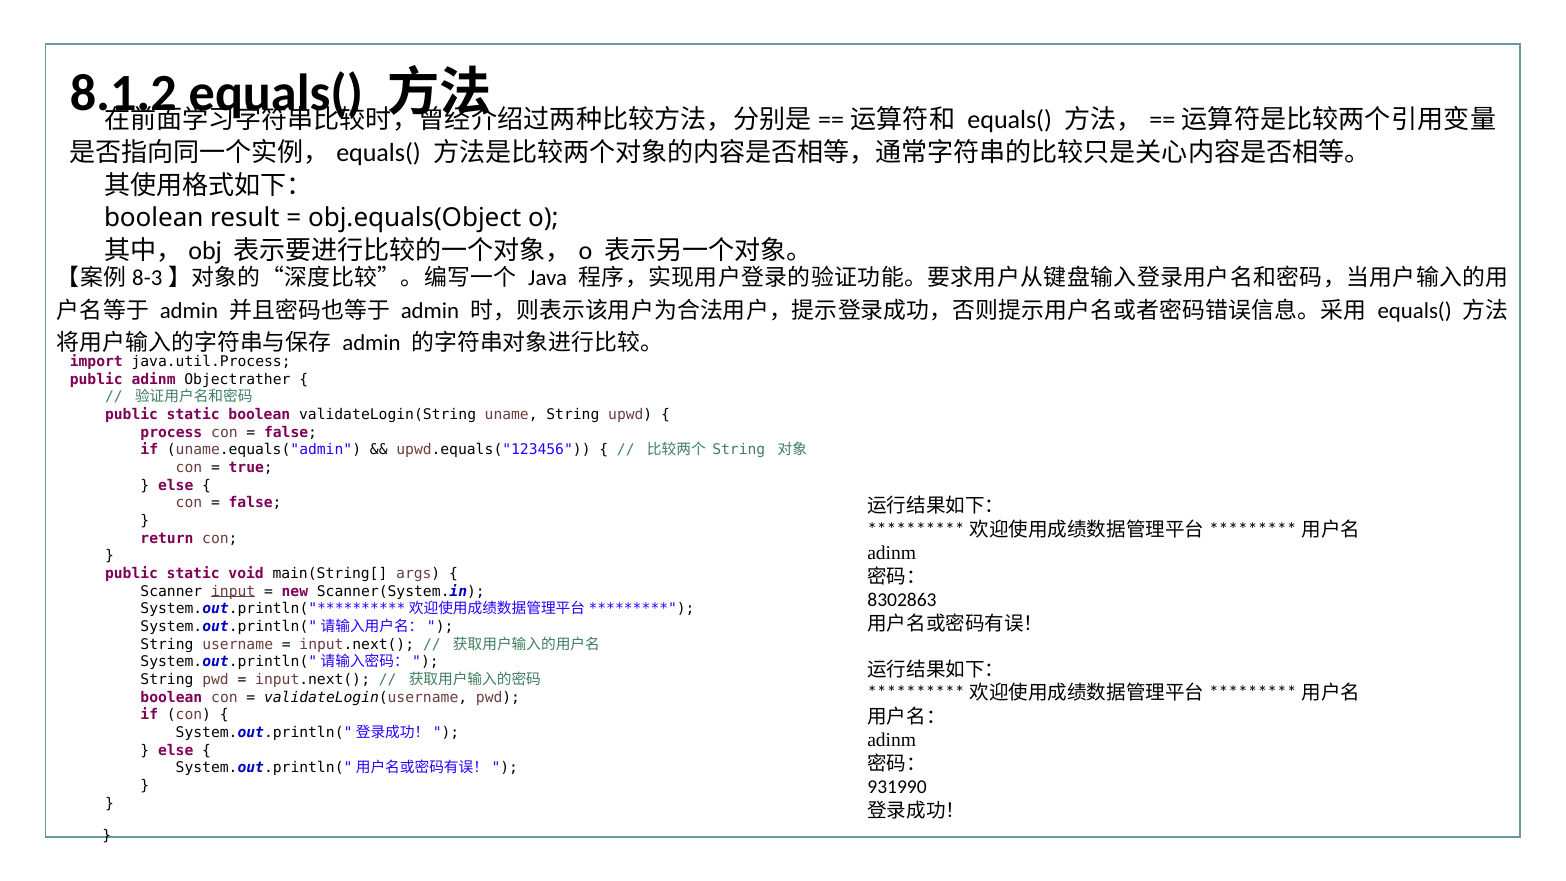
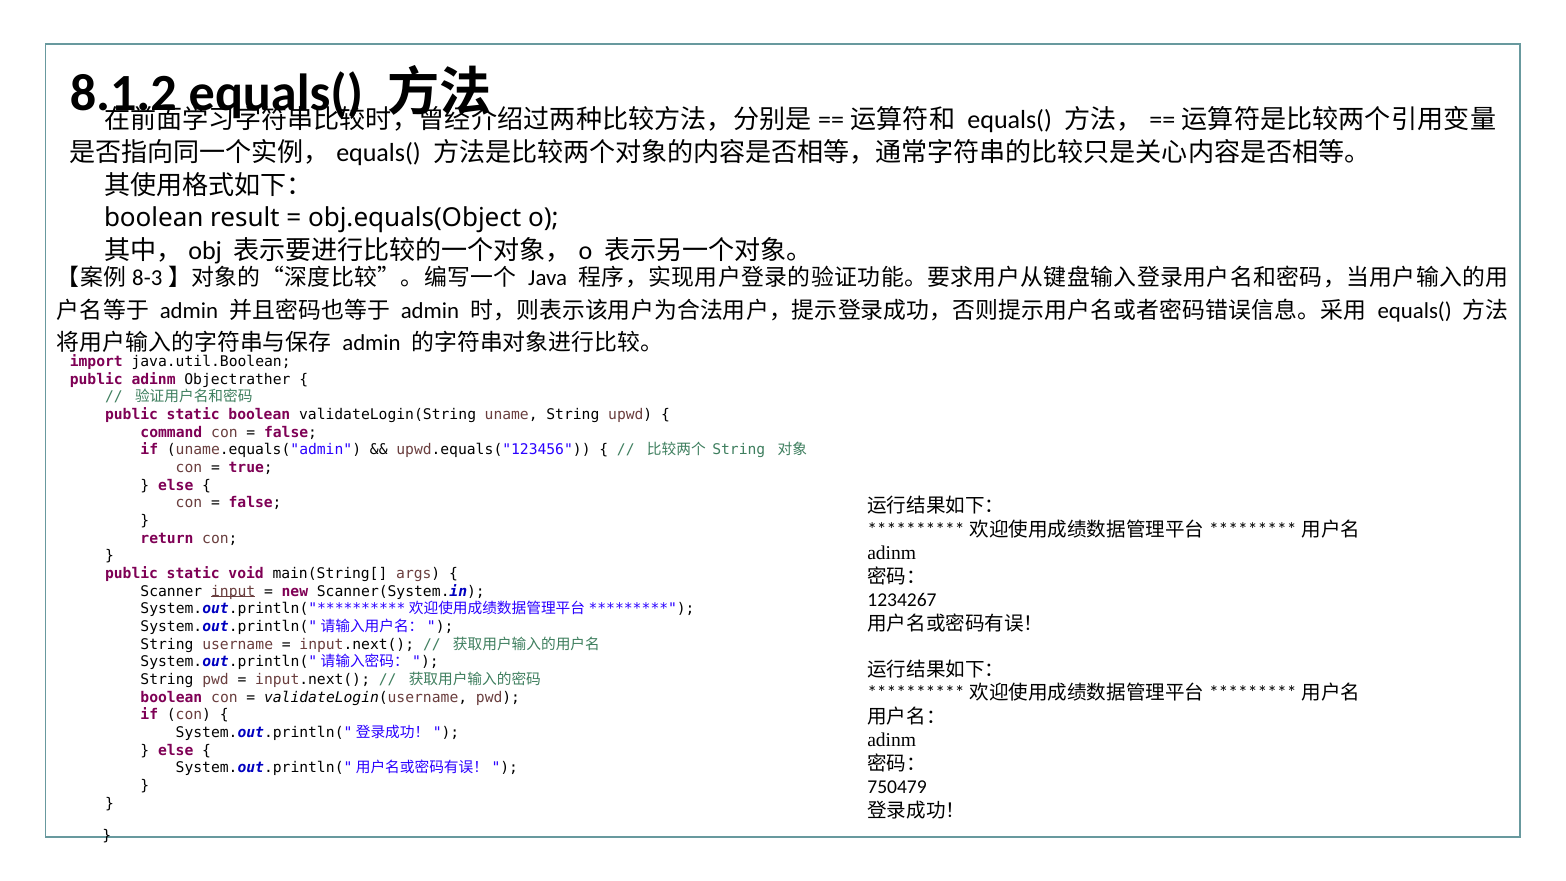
java.util.Process: java.util.Process -> java.util.Boolean
process: process -> command
8302863: 8302863 -> 1234267
931990: 931990 -> 750479
